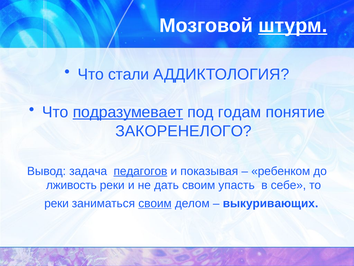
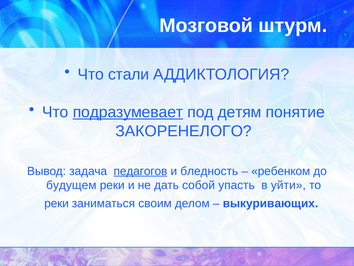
штурм underline: present -> none
годам: годам -> детям
показывая: показывая -> бледность
лживость: лживость -> будущем
дать своим: своим -> собой
себе: себе -> уйти
своим at (155, 203) underline: present -> none
